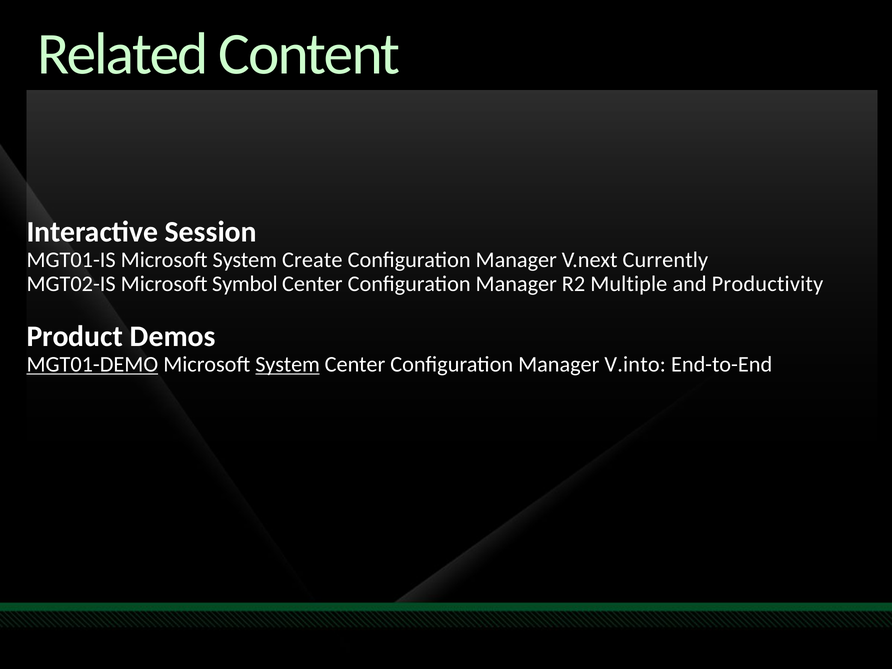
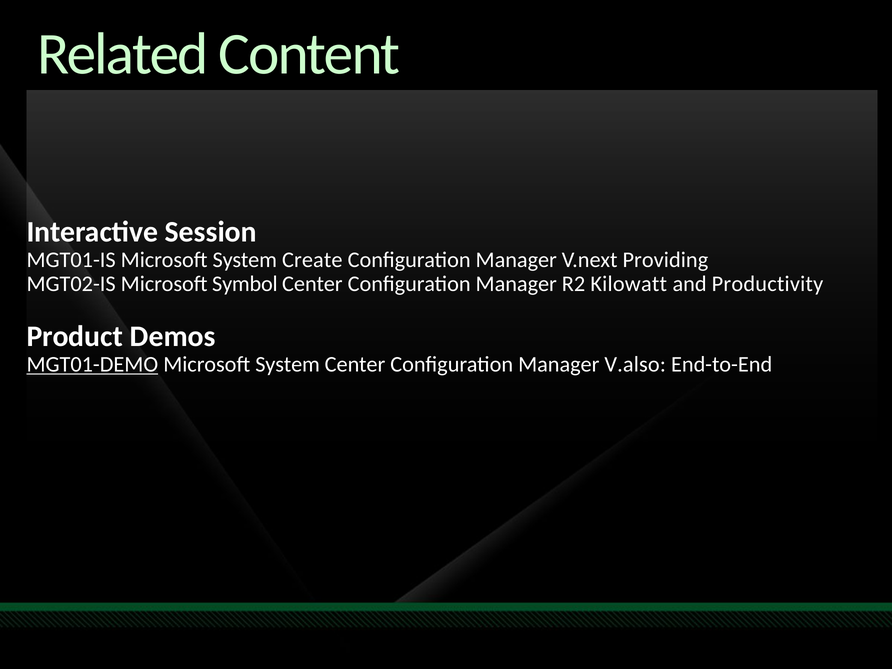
Currently: Currently -> Providing
Multiple: Multiple -> Kilowatt
System at (288, 364) underline: present -> none
V.into: V.into -> V.also
